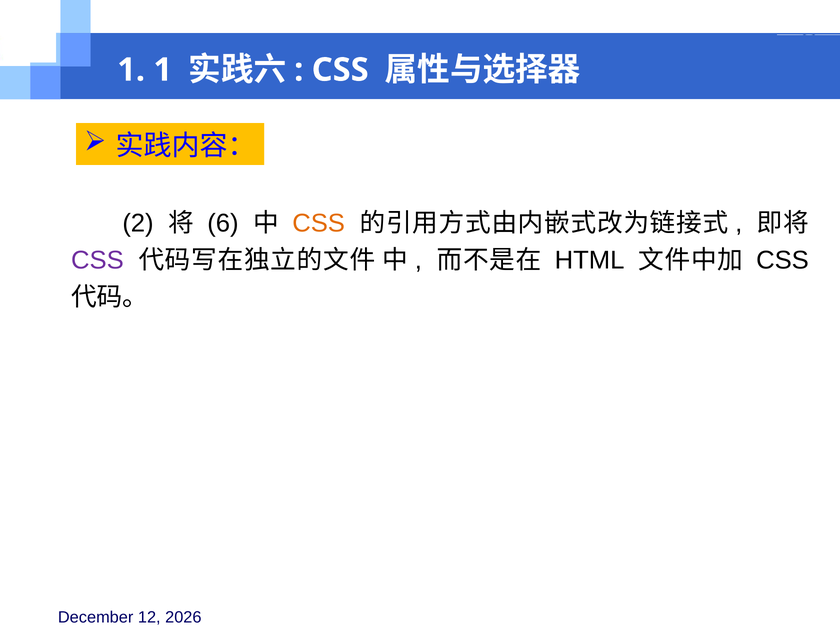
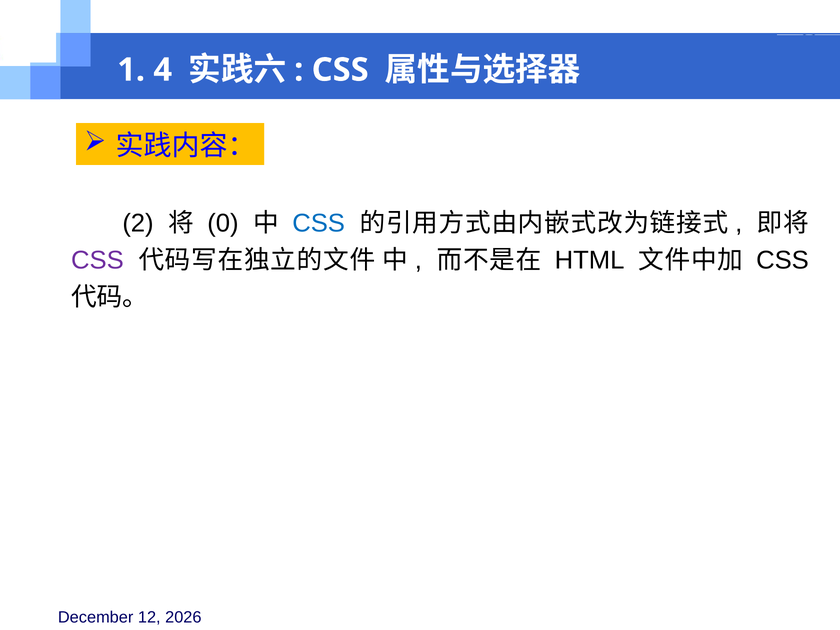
1 1: 1 -> 4
6: 6 -> 0
CSS at (319, 223) colour: orange -> blue
